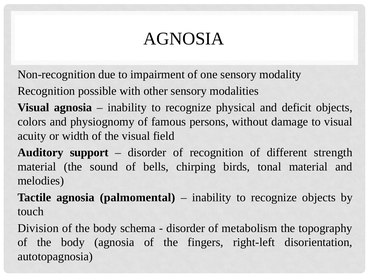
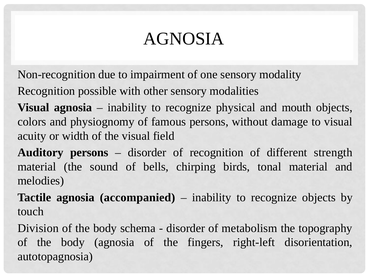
deficit: deficit -> mouth
Auditory support: support -> persons
palmomental: palmomental -> accompanied
